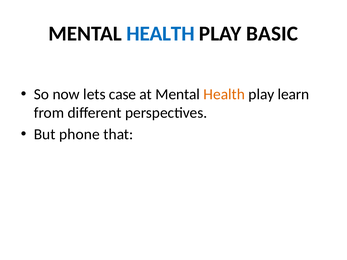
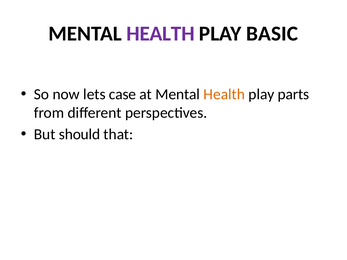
HEALTH at (160, 34) colour: blue -> purple
learn: learn -> parts
phone: phone -> should
